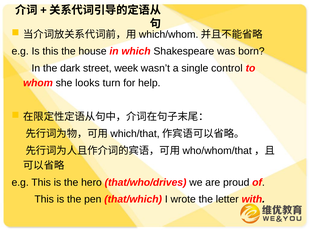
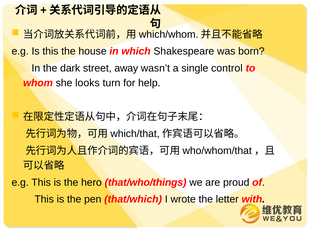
week: week -> away
that/who/drives: that/who/drives -> that/who/things
